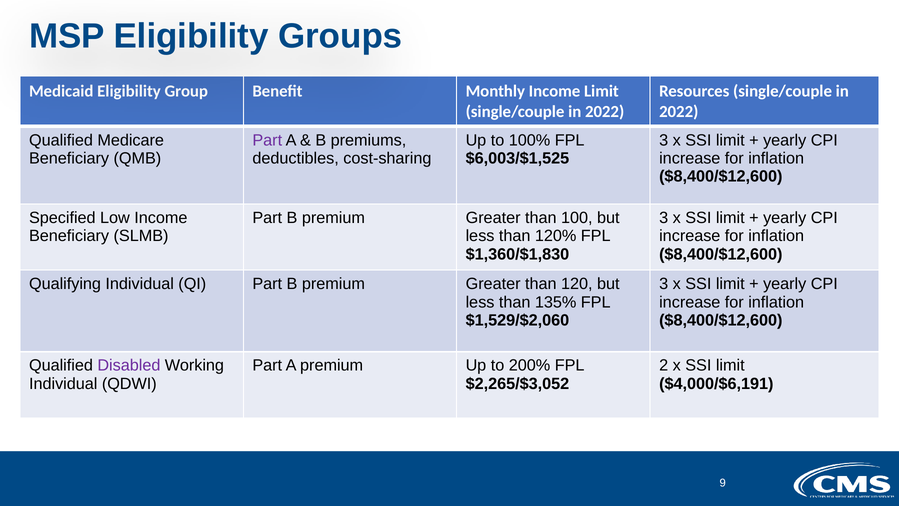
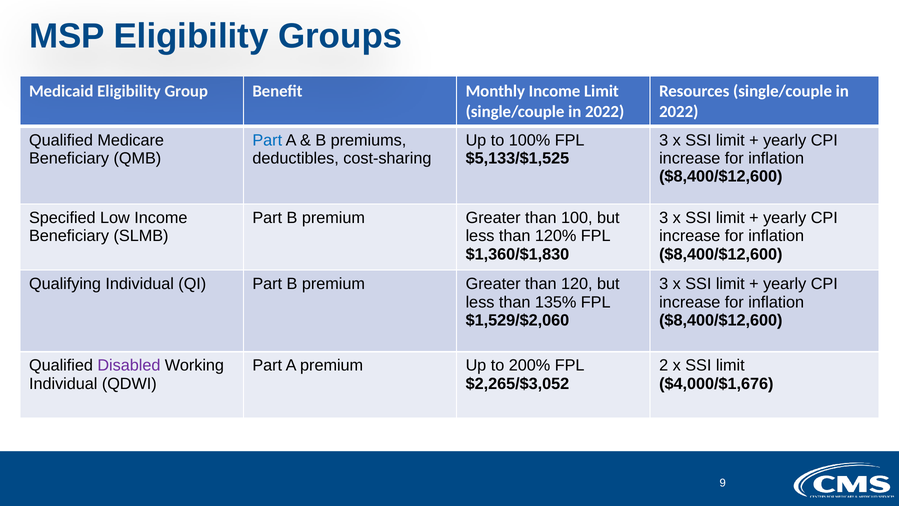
Part at (267, 140) colour: purple -> blue
$6,003/$1,525: $6,003/$1,525 -> $5,133/$1,525
$4,000/$6,191: $4,000/$6,191 -> $4,000/$1,676
